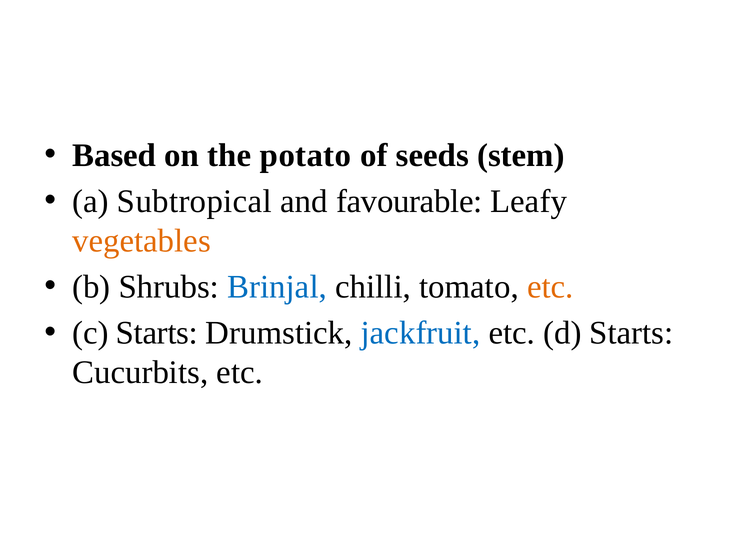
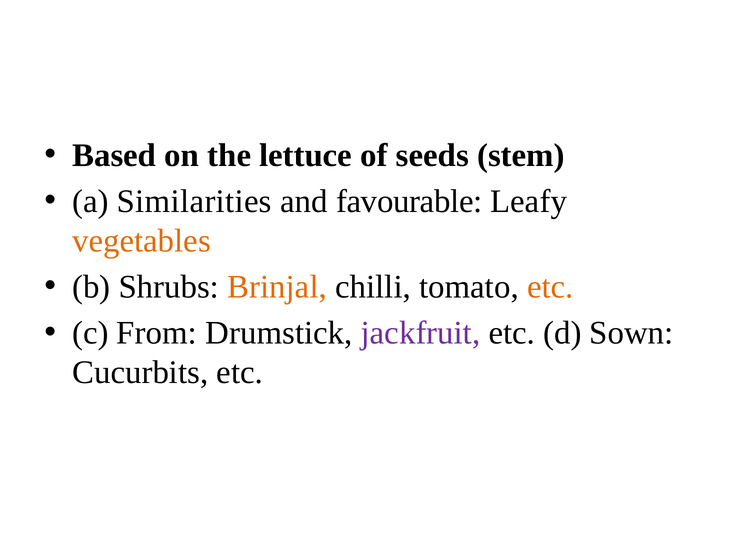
potato: potato -> lettuce
Subtropical: Subtropical -> Similarities
Brinjal colour: blue -> orange
c Starts: Starts -> From
jackfruit colour: blue -> purple
d Starts: Starts -> Sown
